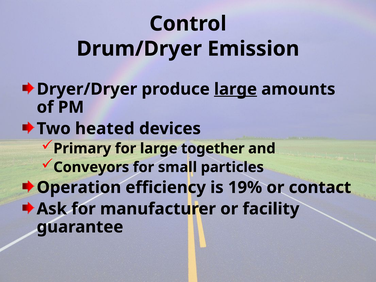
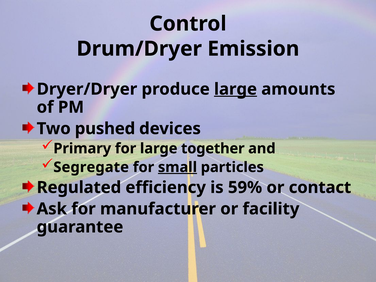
heated: heated -> pushed
Conveyors: Conveyors -> Segregate
small underline: none -> present
Operation: Operation -> Regulated
19%: 19% -> 59%
